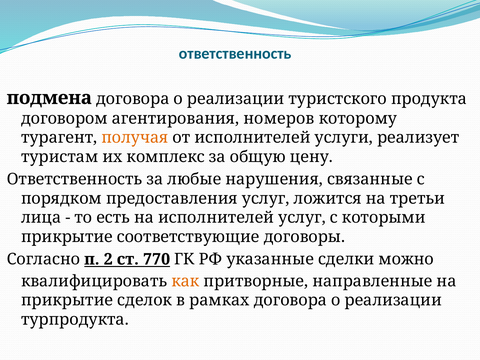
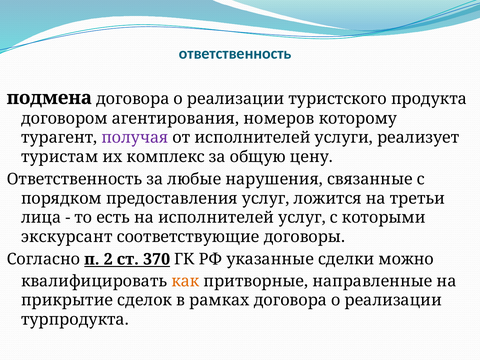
получая colour: orange -> purple
прикрытие at (67, 237): прикрытие -> экскурсант
770: 770 -> 370
